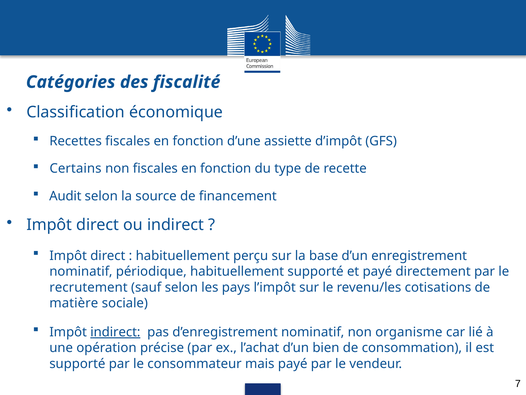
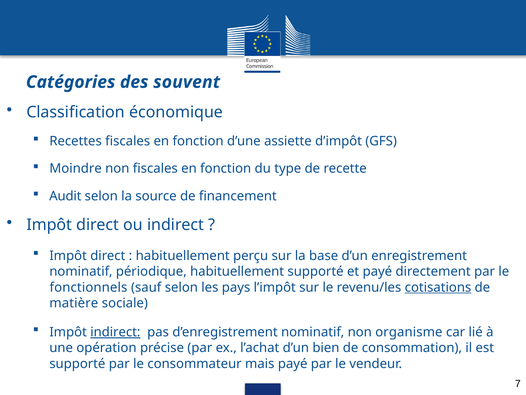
fiscalité: fiscalité -> souvent
Certains: Certains -> Moindre
recrutement: recrutement -> fonctionnels
cotisations underline: none -> present
